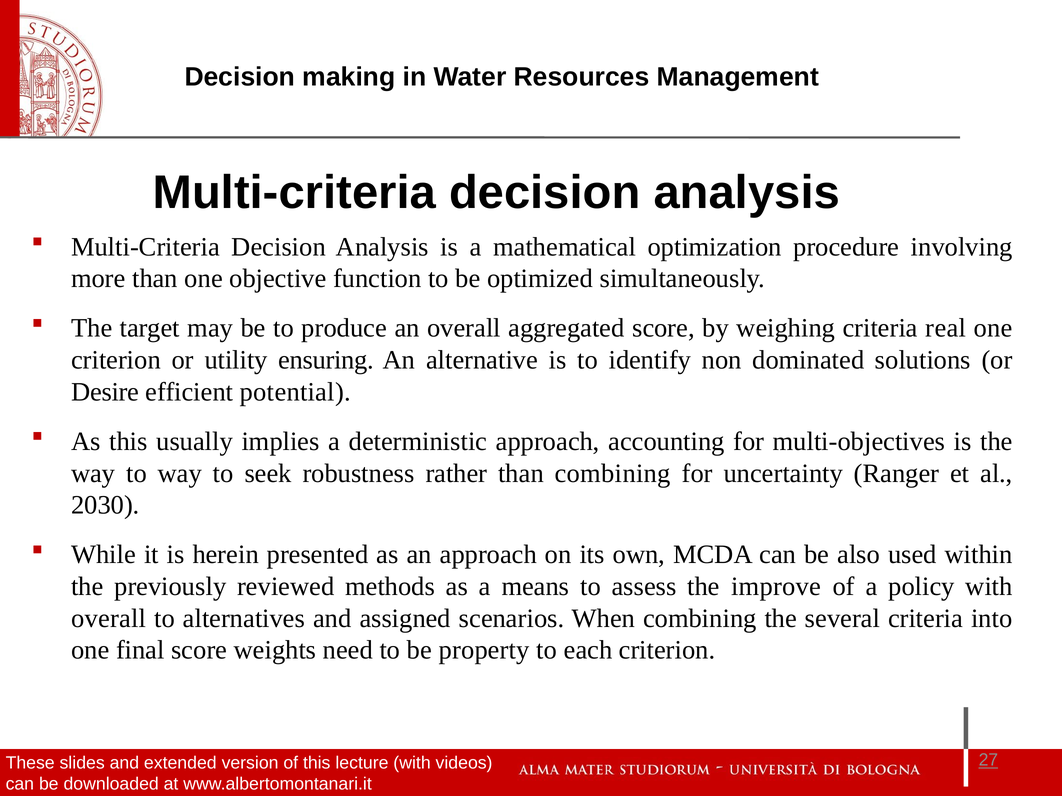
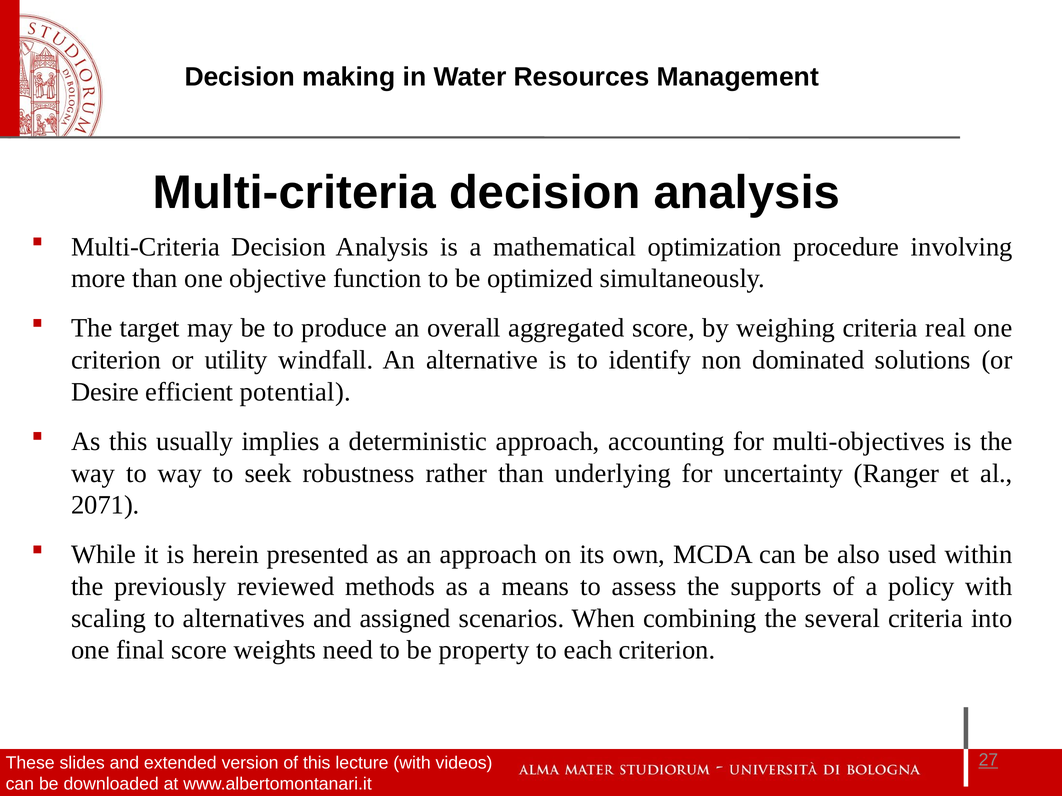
ensuring: ensuring -> windfall
than combining: combining -> underlying
2030: 2030 -> 2071
improve: improve -> supports
overall at (109, 619): overall -> scaling
